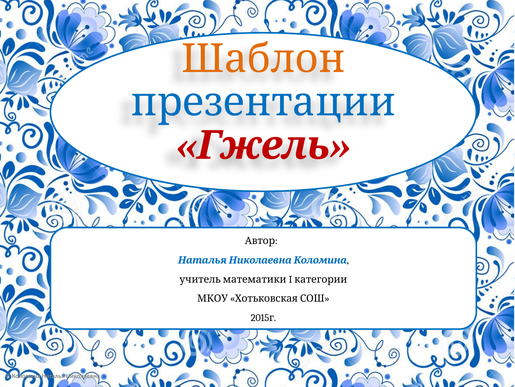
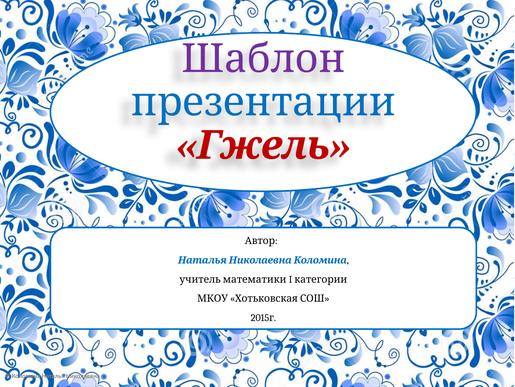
Шаблон colour: orange -> purple
